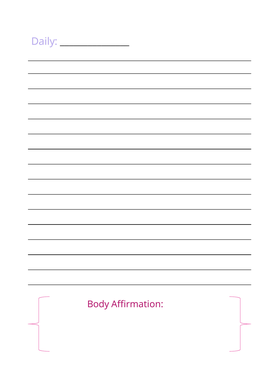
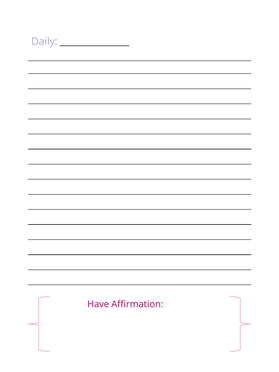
Body: Body -> Have
